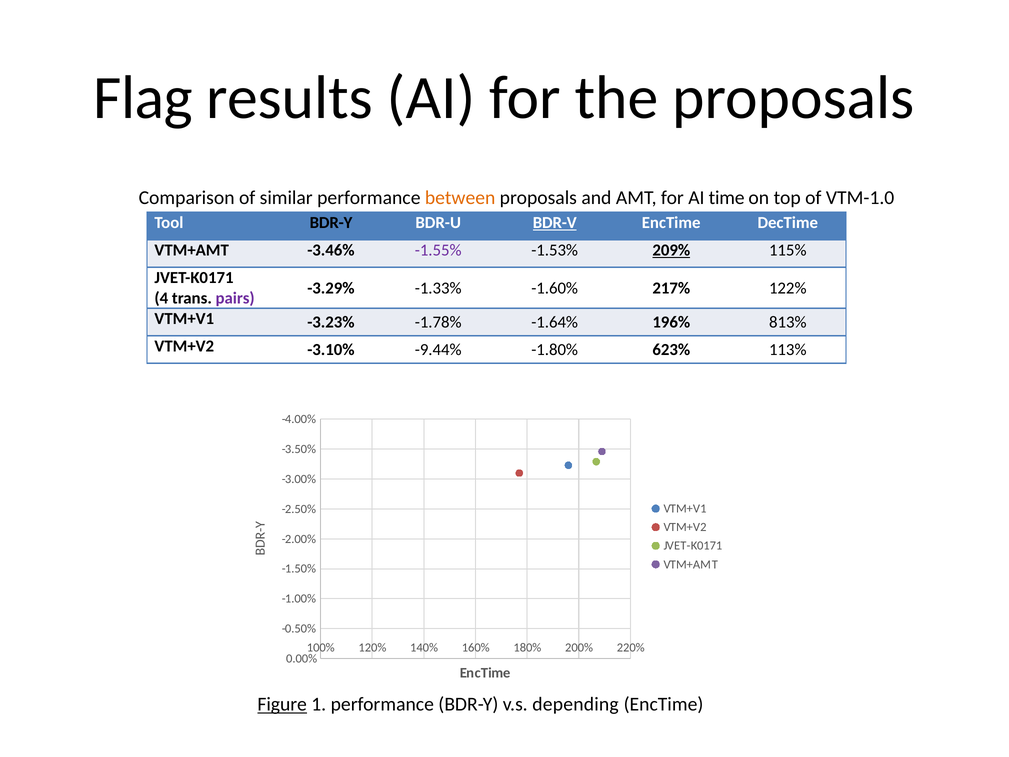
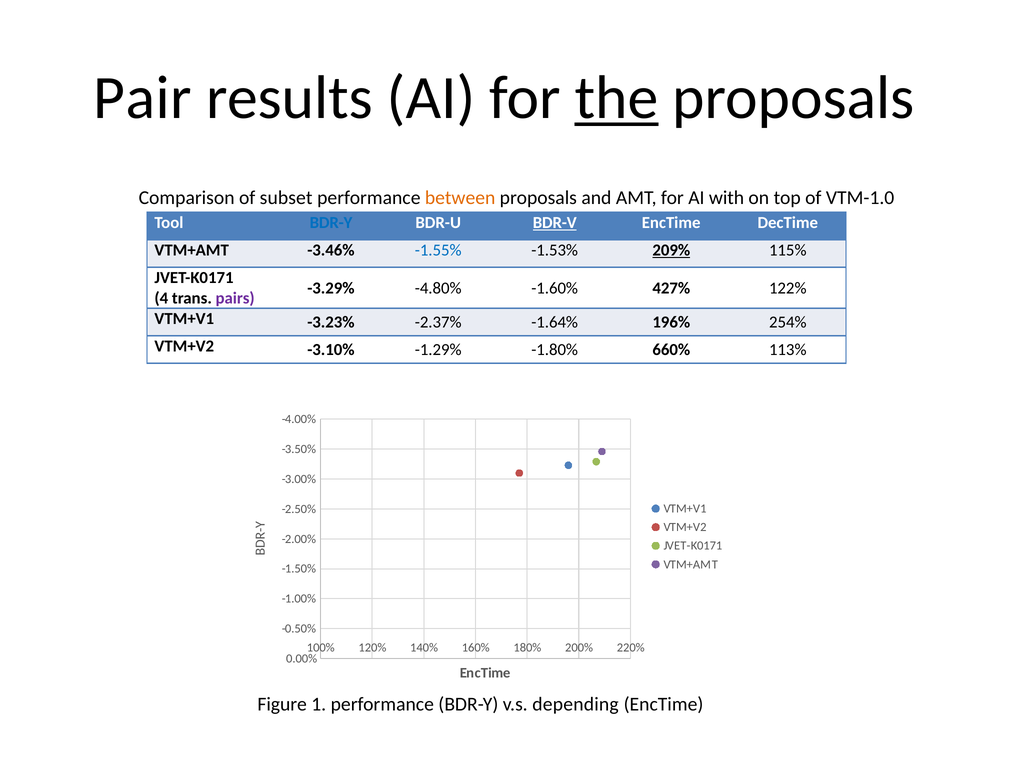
Flag: Flag -> Pair
the underline: none -> present
similar: similar -> subset
time: time -> with
BDR-Y at (331, 223) colour: black -> blue
-1.55% colour: purple -> blue
-1.33%: -1.33% -> -4.80%
217%: 217% -> 427%
-1.78%: -1.78% -> -2.37%
813%: 813% -> 254%
-9.44%: -9.44% -> -1.29%
623%: 623% -> 660%
Figure underline: present -> none
